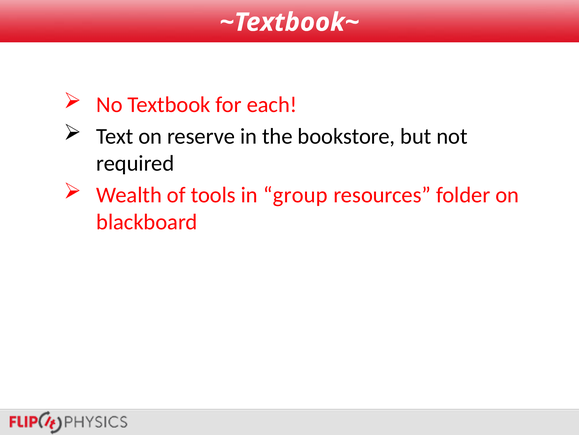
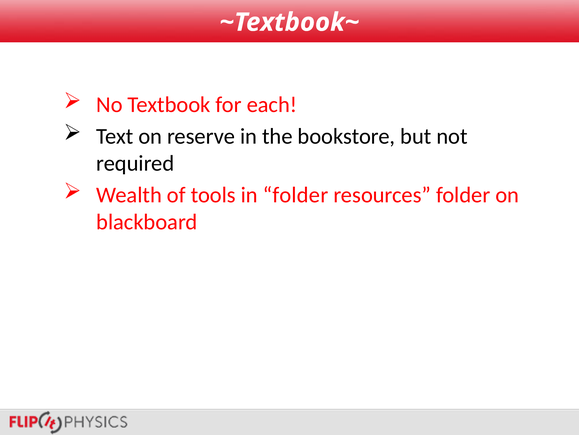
in group: group -> folder
